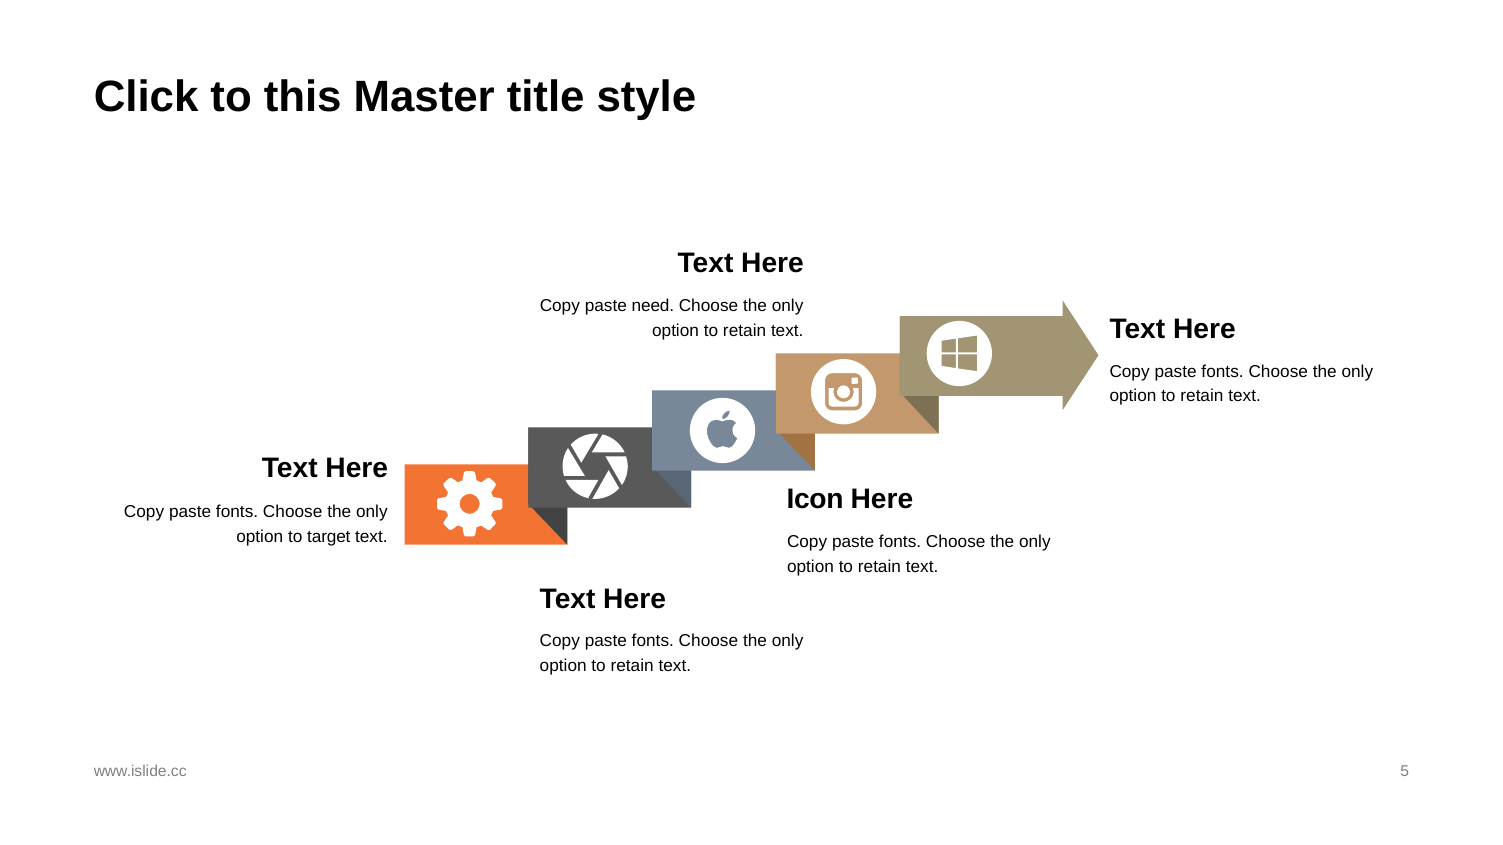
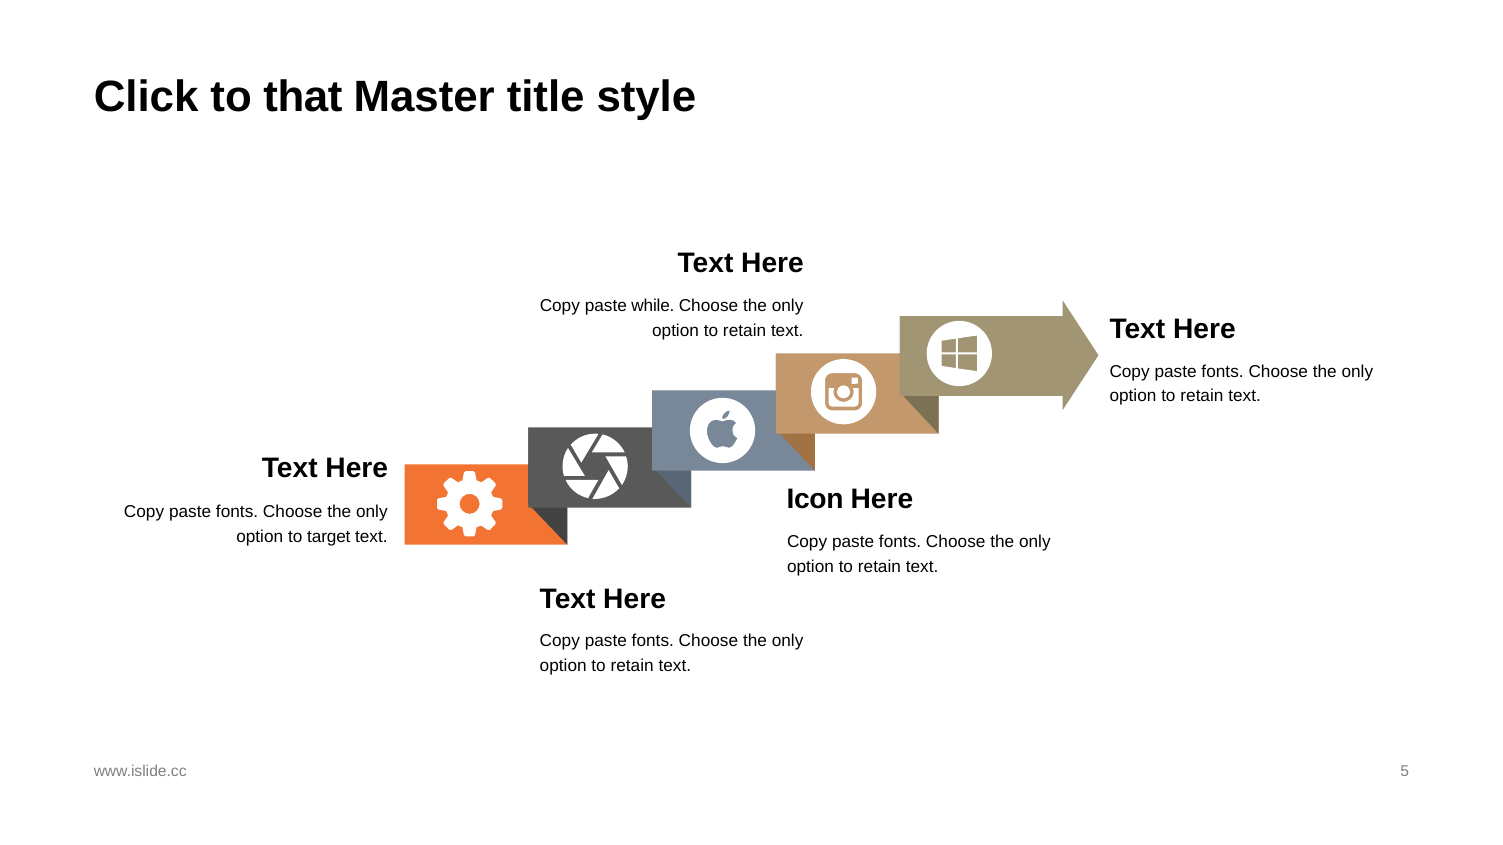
this: this -> that
need: need -> while
